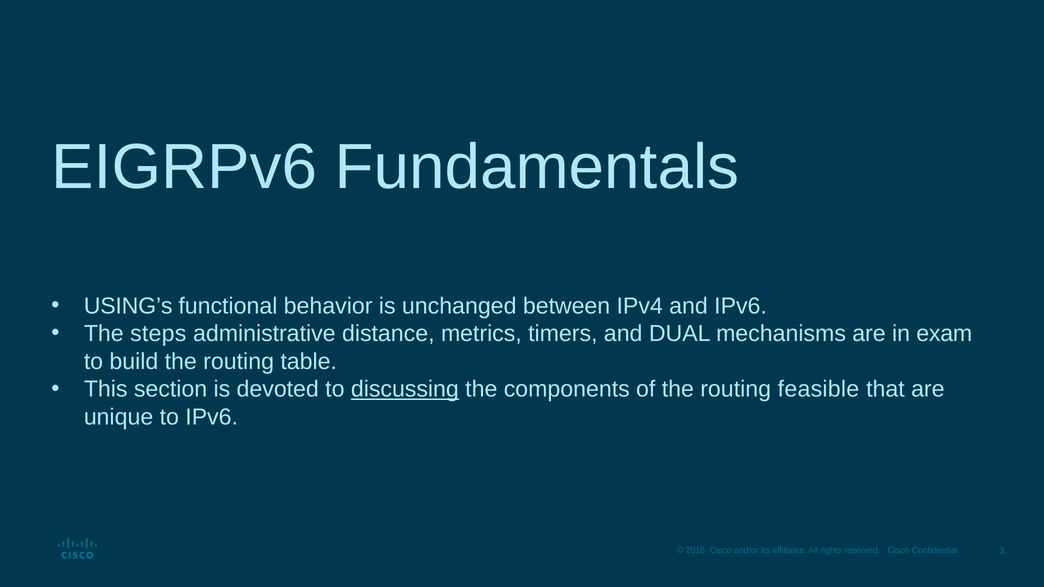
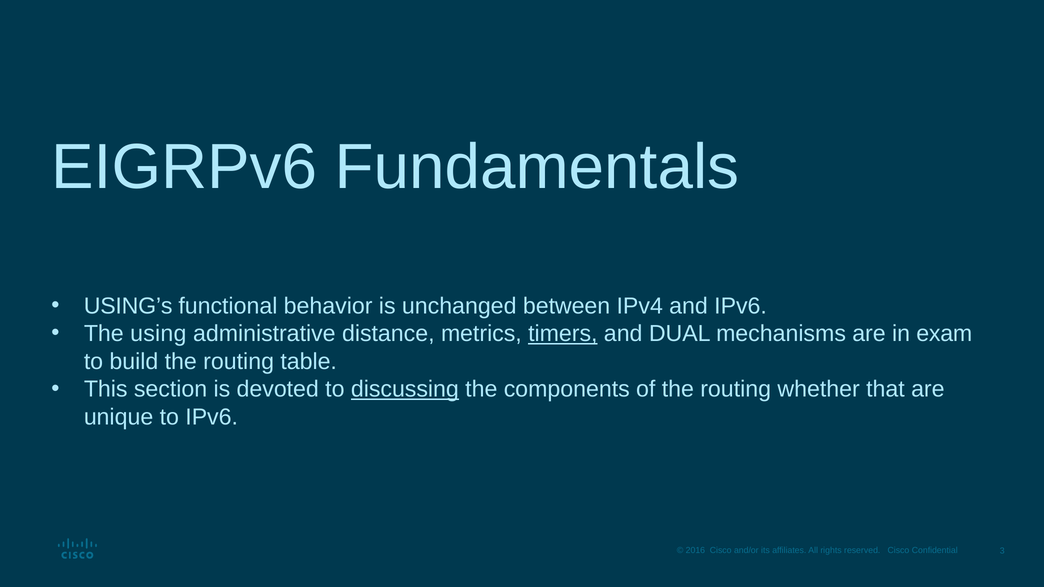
steps: steps -> using
timers underline: none -> present
feasible: feasible -> whether
